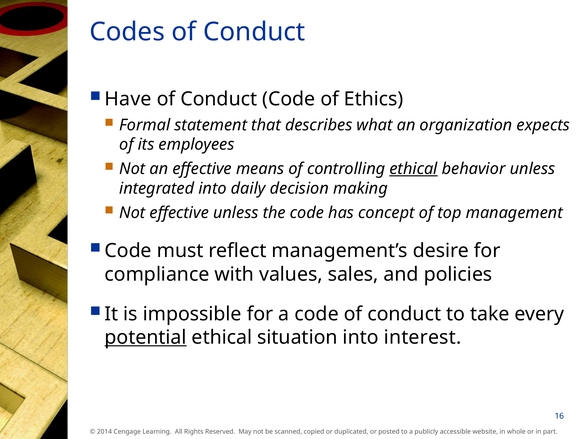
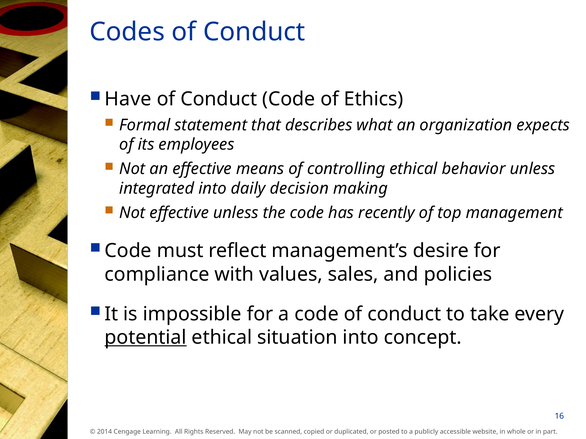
ethical at (414, 169) underline: present -> none
concept: concept -> recently
interest: interest -> concept
